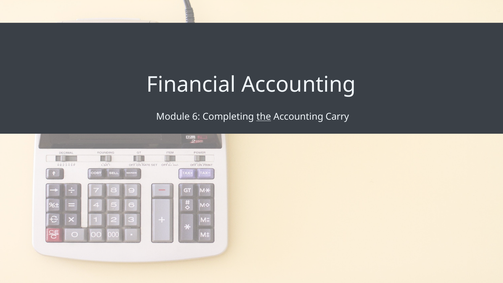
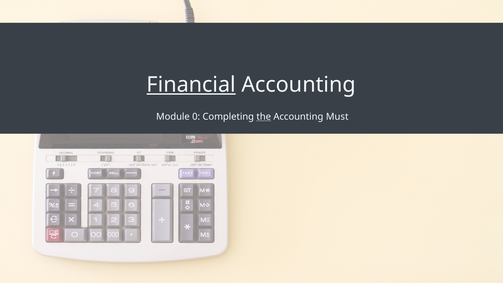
Financial underline: none -> present
6: 6 -> 0
Carry: Carry -> Must
